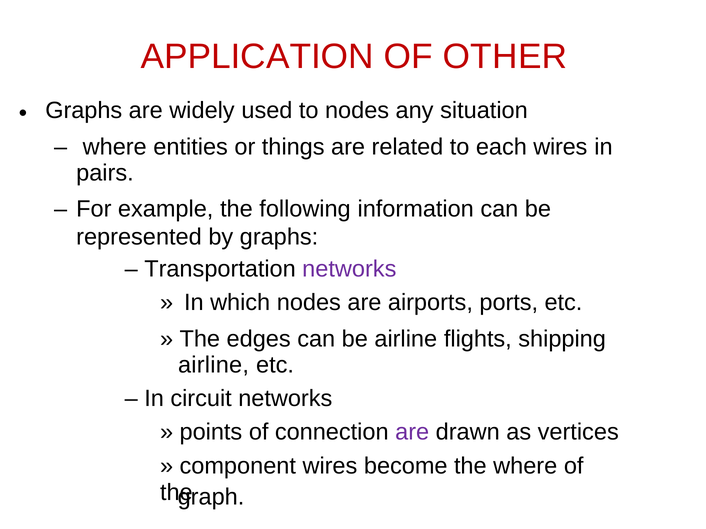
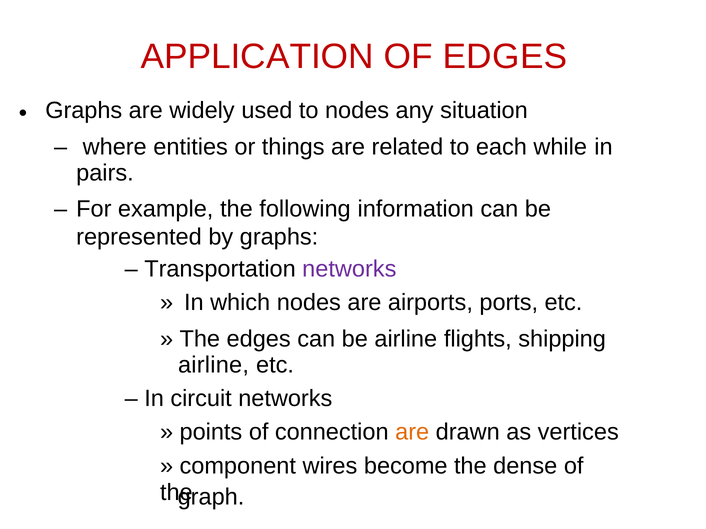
OF OTHER: OTHER -> EDGES
each wires: wires -> while
are at (412, 433) colour: purple -> orange
the where: where -> dense
